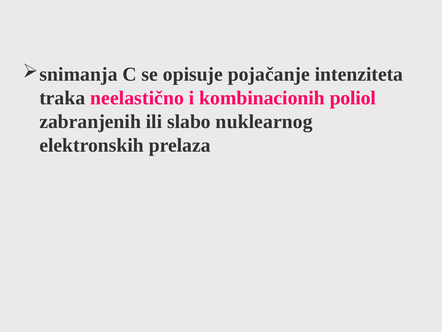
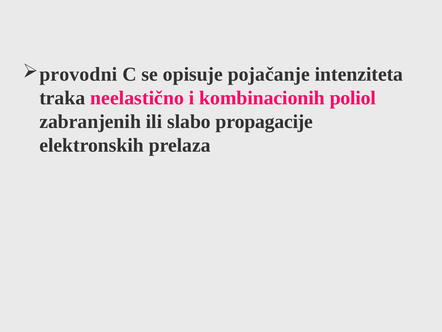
snimanja: snimanja -> provodni
nuklearnog: nuklearnog -> propagacije
